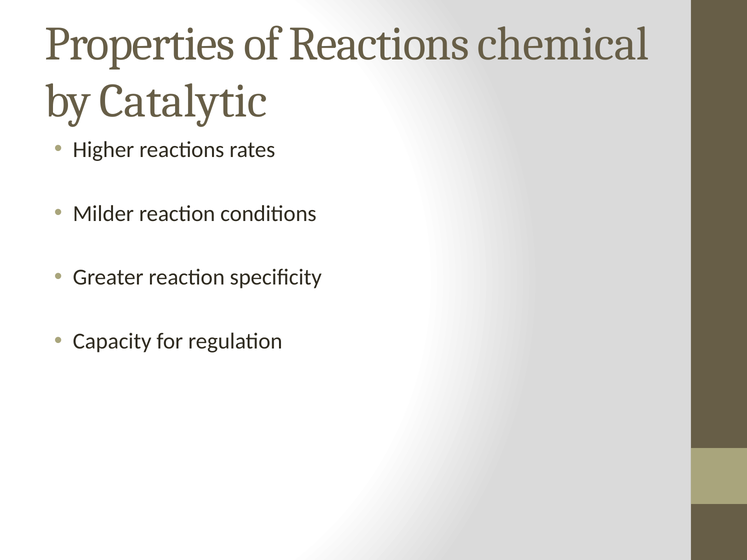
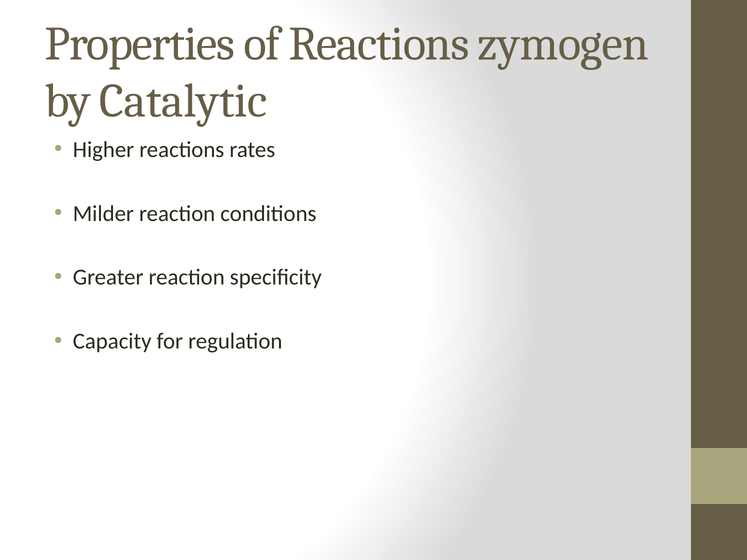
chemical: chemical -> zymogen
